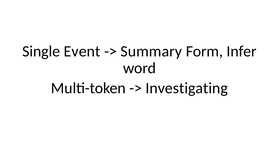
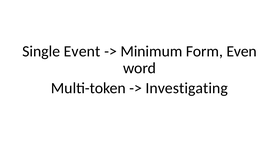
Summary: Summary -> Minimum
Infer: Infer -> Even
